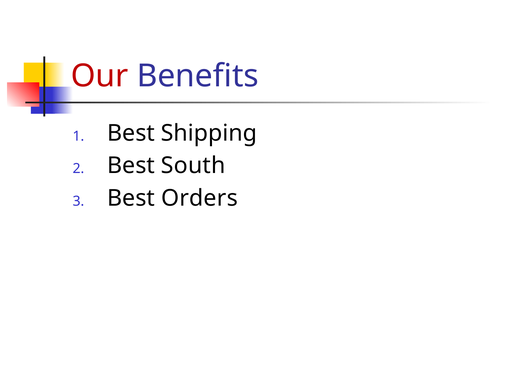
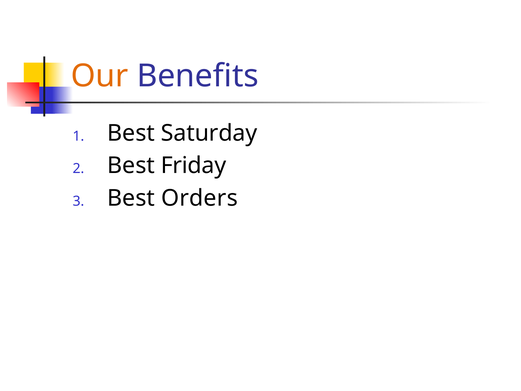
Our colour: red -> orange
Shipping: Shipping -> Saturday
South: South -> Friday
